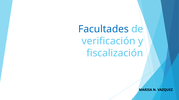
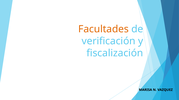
Facultades colour: blue -> orange
